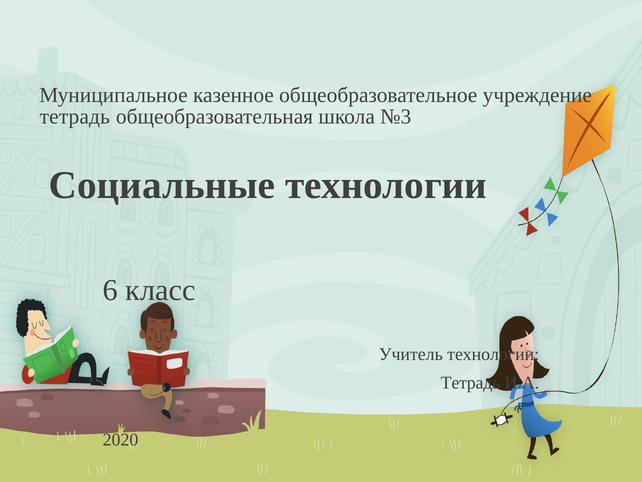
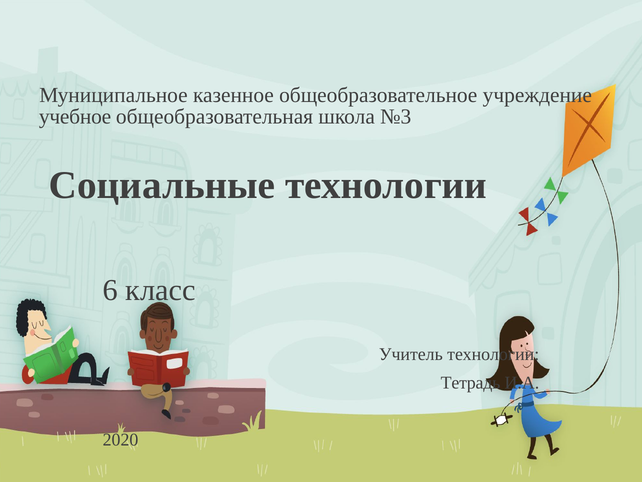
тетрадь at (75, 117): тетрадь -> учебное
